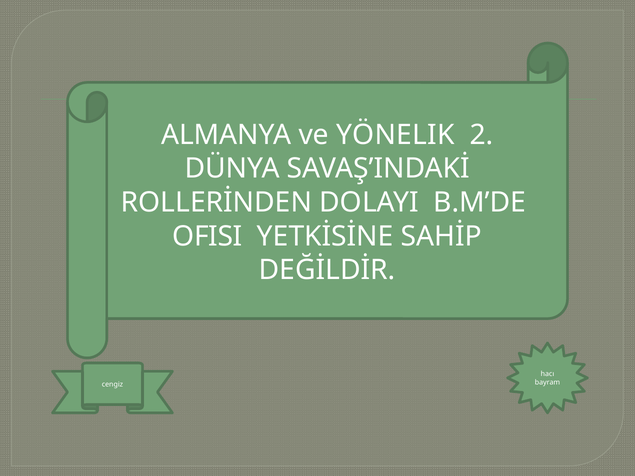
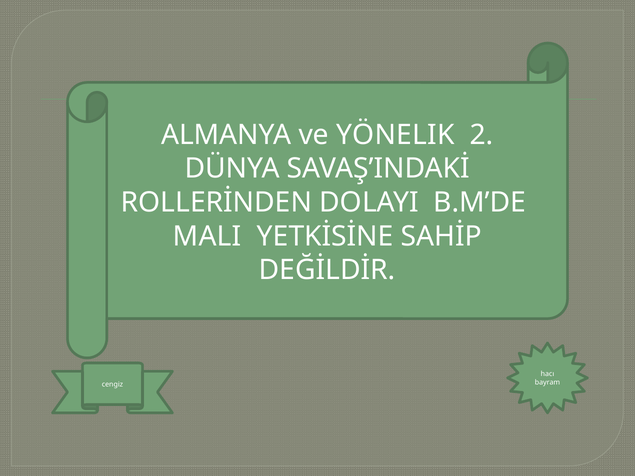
OFISI: OFISI -> MALI
